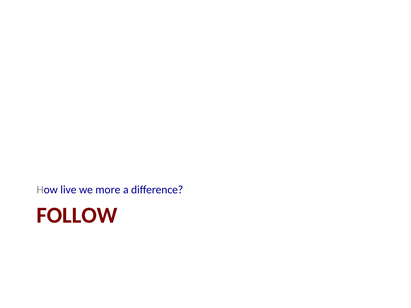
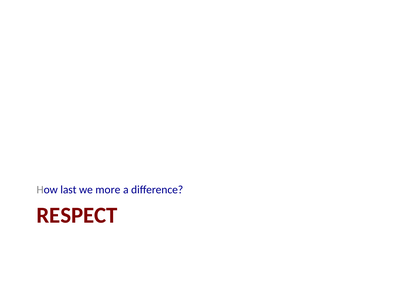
live: live -> last
FOLLOW: FOLLOW -> RESPECT
